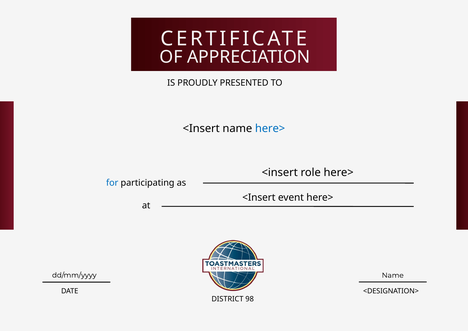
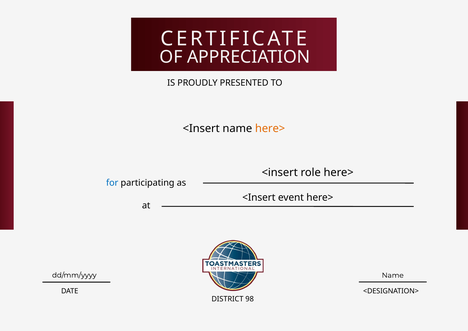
here> at (270, 129) colour: blue -> orange
